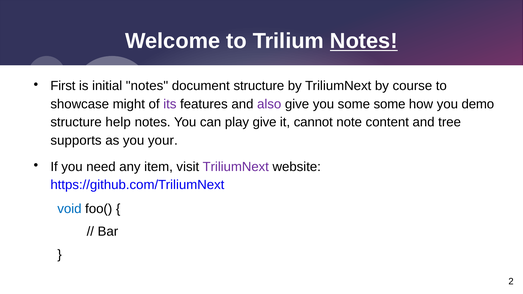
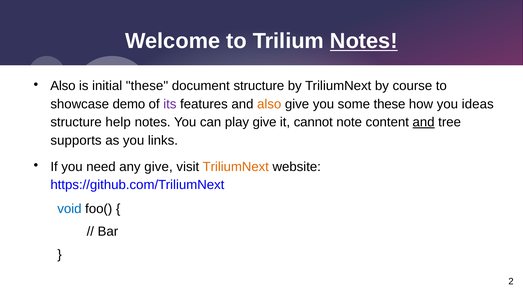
First at (63, 86): First -> Also
initial notes: notes -> these
might: might -> demo
also at (269, 104) colour: purple -> orange
some some: some -> these
demo: demo -> ideas
and at (424, 122) underline: none -> present
your: your -> links
any item: item -> give
TriliumNext at (236, 167) colour: purple -> orange
